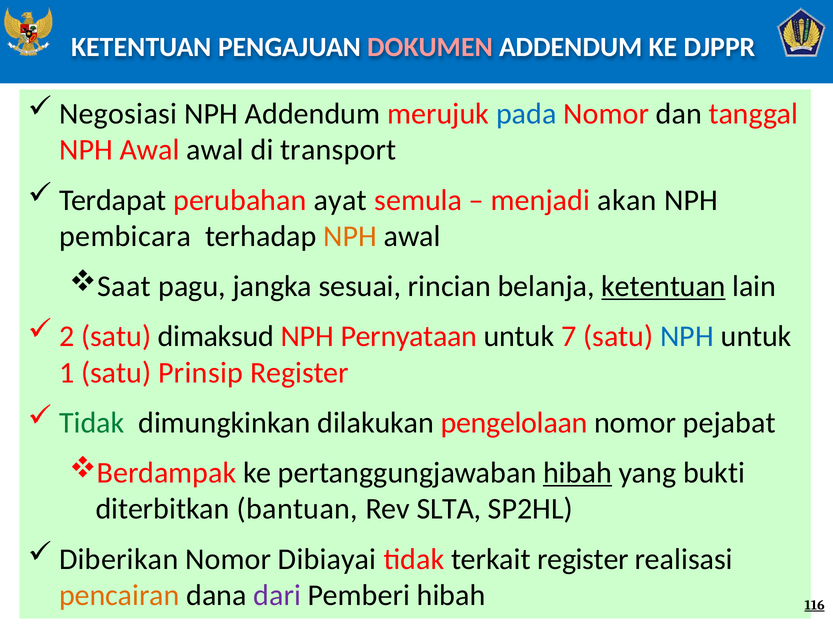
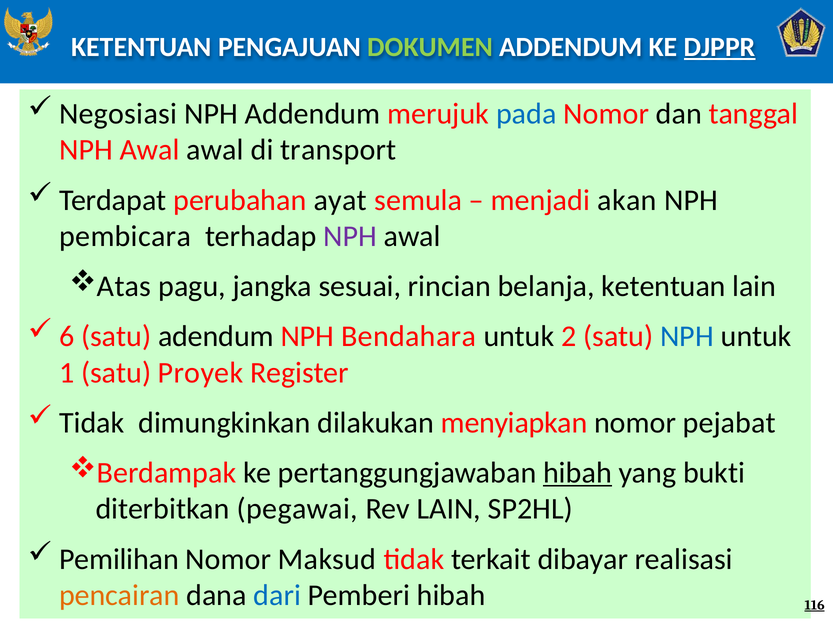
DOKUMEN colour: pink -> light green
DJPPR underline: none -> present
NPH at (350, 236) colour: orange -> purple
Saat: Saat -> Atas
ketentuan at (663, 286) underline: present -> none
2: 2 -> 6
dimaksud: dimaksud -> adendum
Pernyataan: Pernyataan -> Bendahara
7: 7 -> 2
Prinsip: Prinsip -> Proyek
Tidak at (92, 423) colour: green -> black
pengelolaan: pengelolaan -> menyiapkan
bantuan: bantuan -> pegawai
Rev SLTA: SLTA -> LAIN
Diberikan: Diberikan -> Pemilihan
Dibiayai: Dibiayai -> Maksud
terkait register: register -> dibayar
dari colour: purple -> blue
